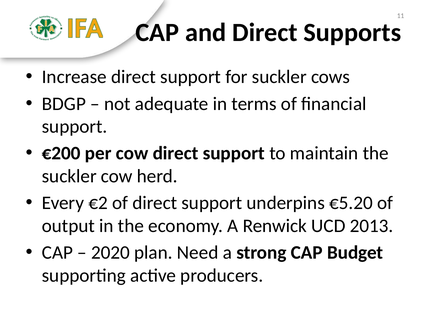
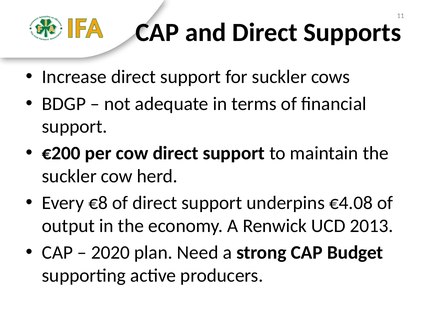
€2: €2 -> €8
€5.20: €5.20 -> €4.08
